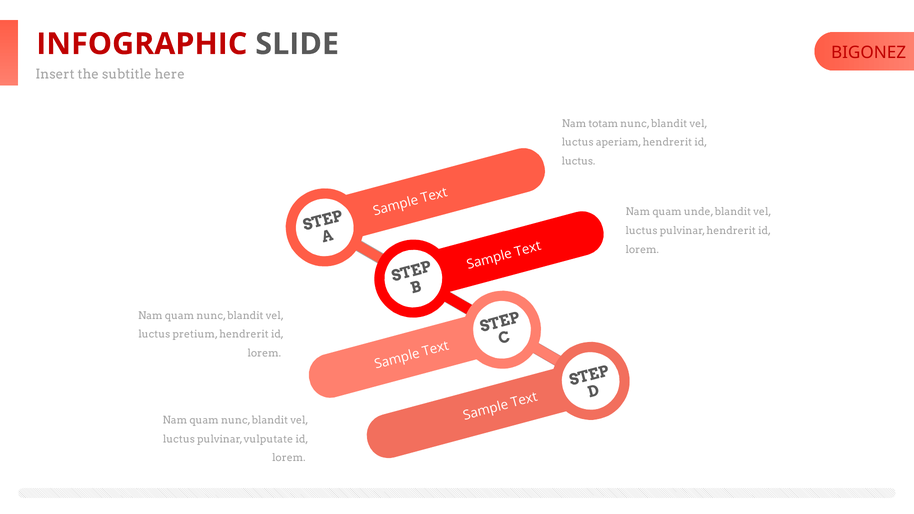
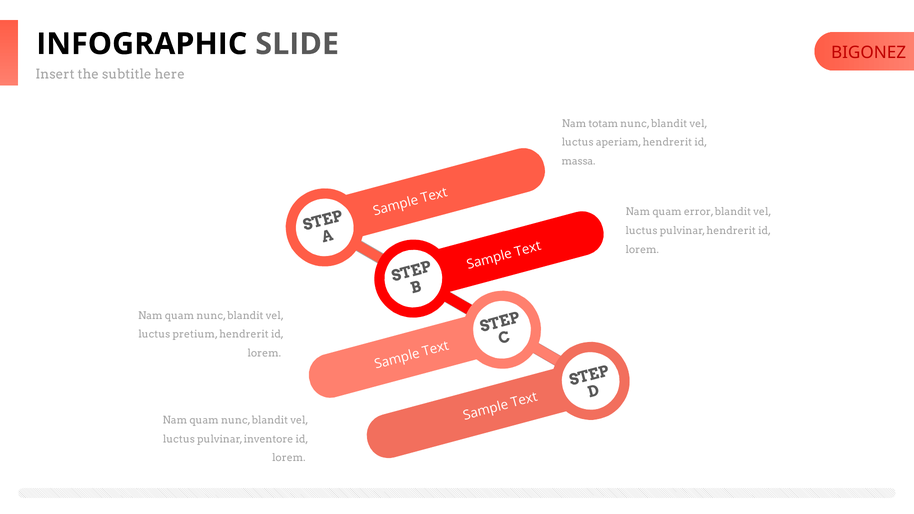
INFOGRAPHIC colour: red -> black
luctus at (579, 161): luctus -> massa
unde: unde -> error
vulputate: vulputate -> inventore
